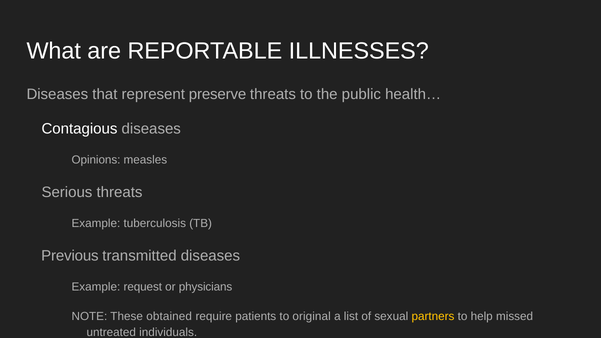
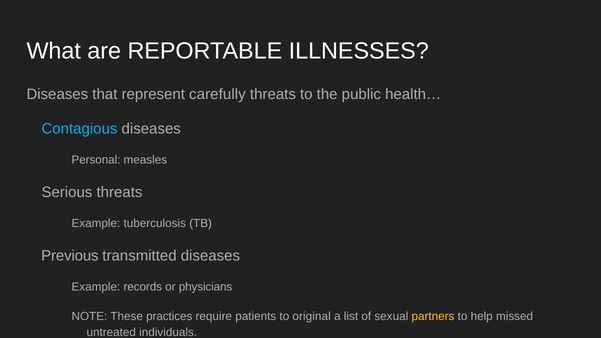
preserve: preserve -> carefully
Contagious colour: white -> light blue
Opinions: Opinions -> Personal
request: request -> records
obtained: obtained -> practices
